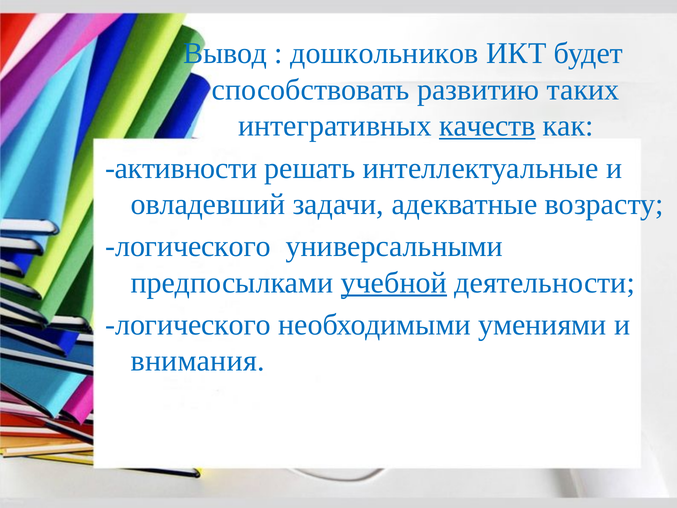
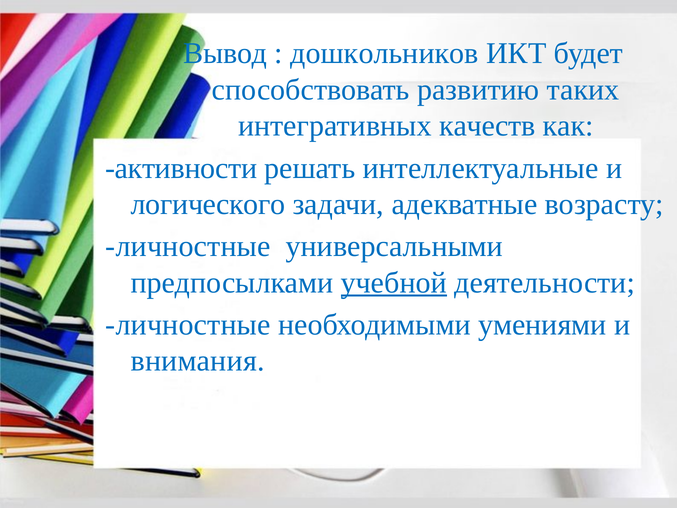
качеств underline: present -> none
овладевший: овладевший -> логического
логического at (188, 246): логического -> личностные
логического at (188, 325): логического -> личностные
